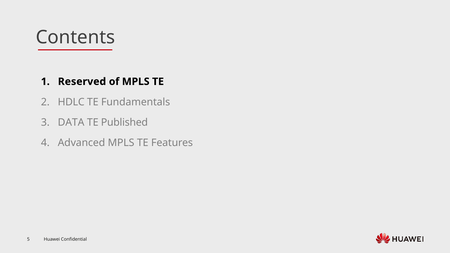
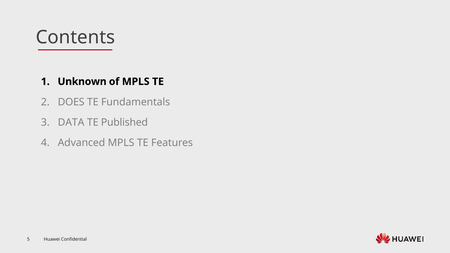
Reserved: Reserved -> Unknown
HDLC: HDLC -> DOES
